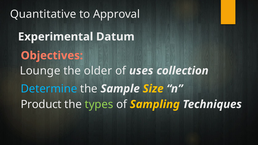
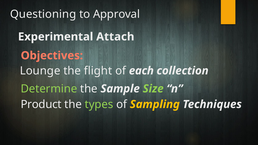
Quantitative: Quantitative -> Questioning
Datum: Datum -> Attach
older: older -> flight
uses: uses -> each
Determine colour: light blue -> light green
Size colour: yellow -> light green
